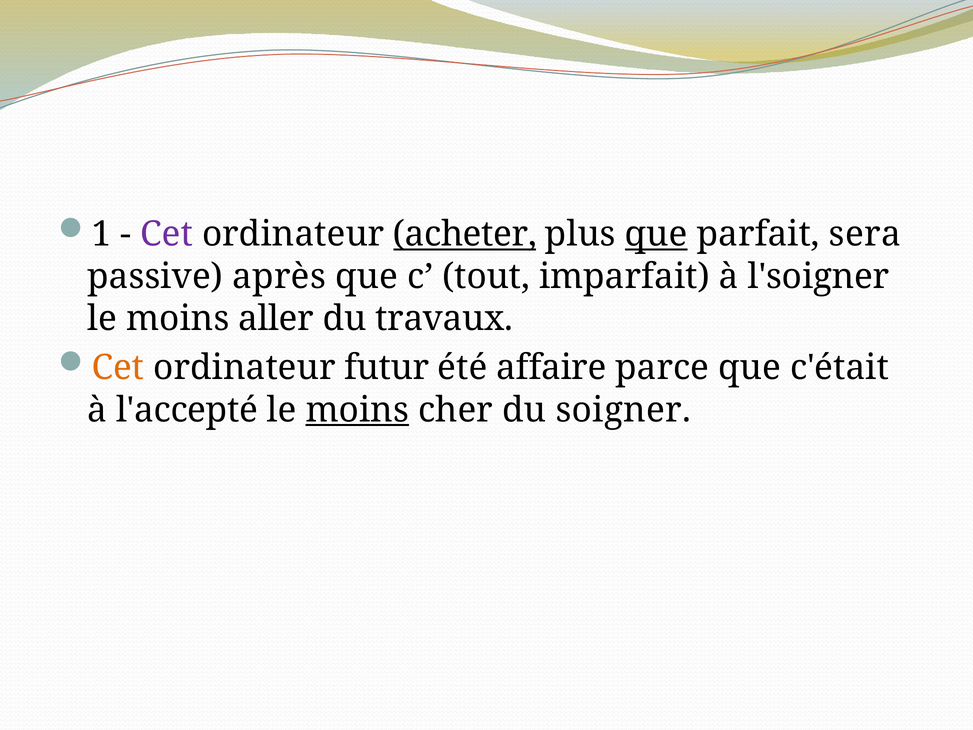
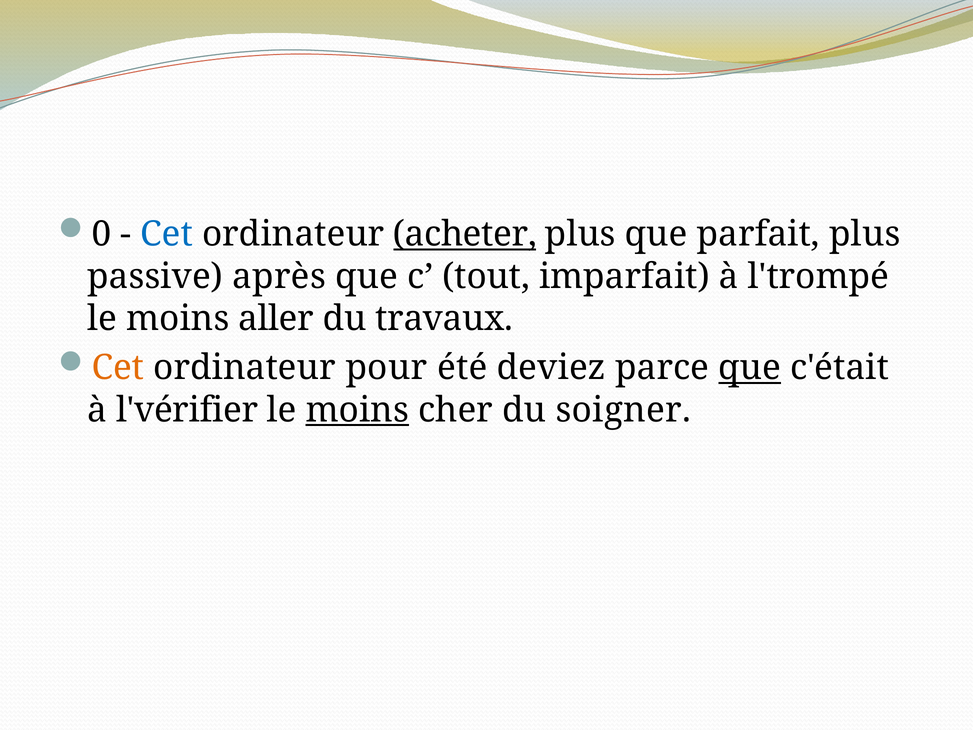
1: 1 -> 0
Cet at (167, 234) colour: purple -> blue
que at (656, 234) underline: present -> none
parfait sera: sera -> plus
l'soigner: l'soigner -> l'trompé
futur: futur -> pour
affaire: affaire -> deviez
que at (750, 368) underline: none -> present
l'accepté: l'accepté -> l'vérifier
